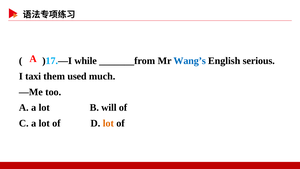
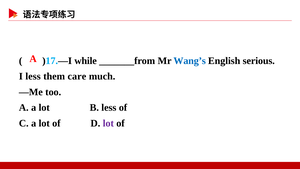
I taxi: taxi -> less
used: used -> care
B will: will -> less
lot at (108, 123) colour: orange -> purple
